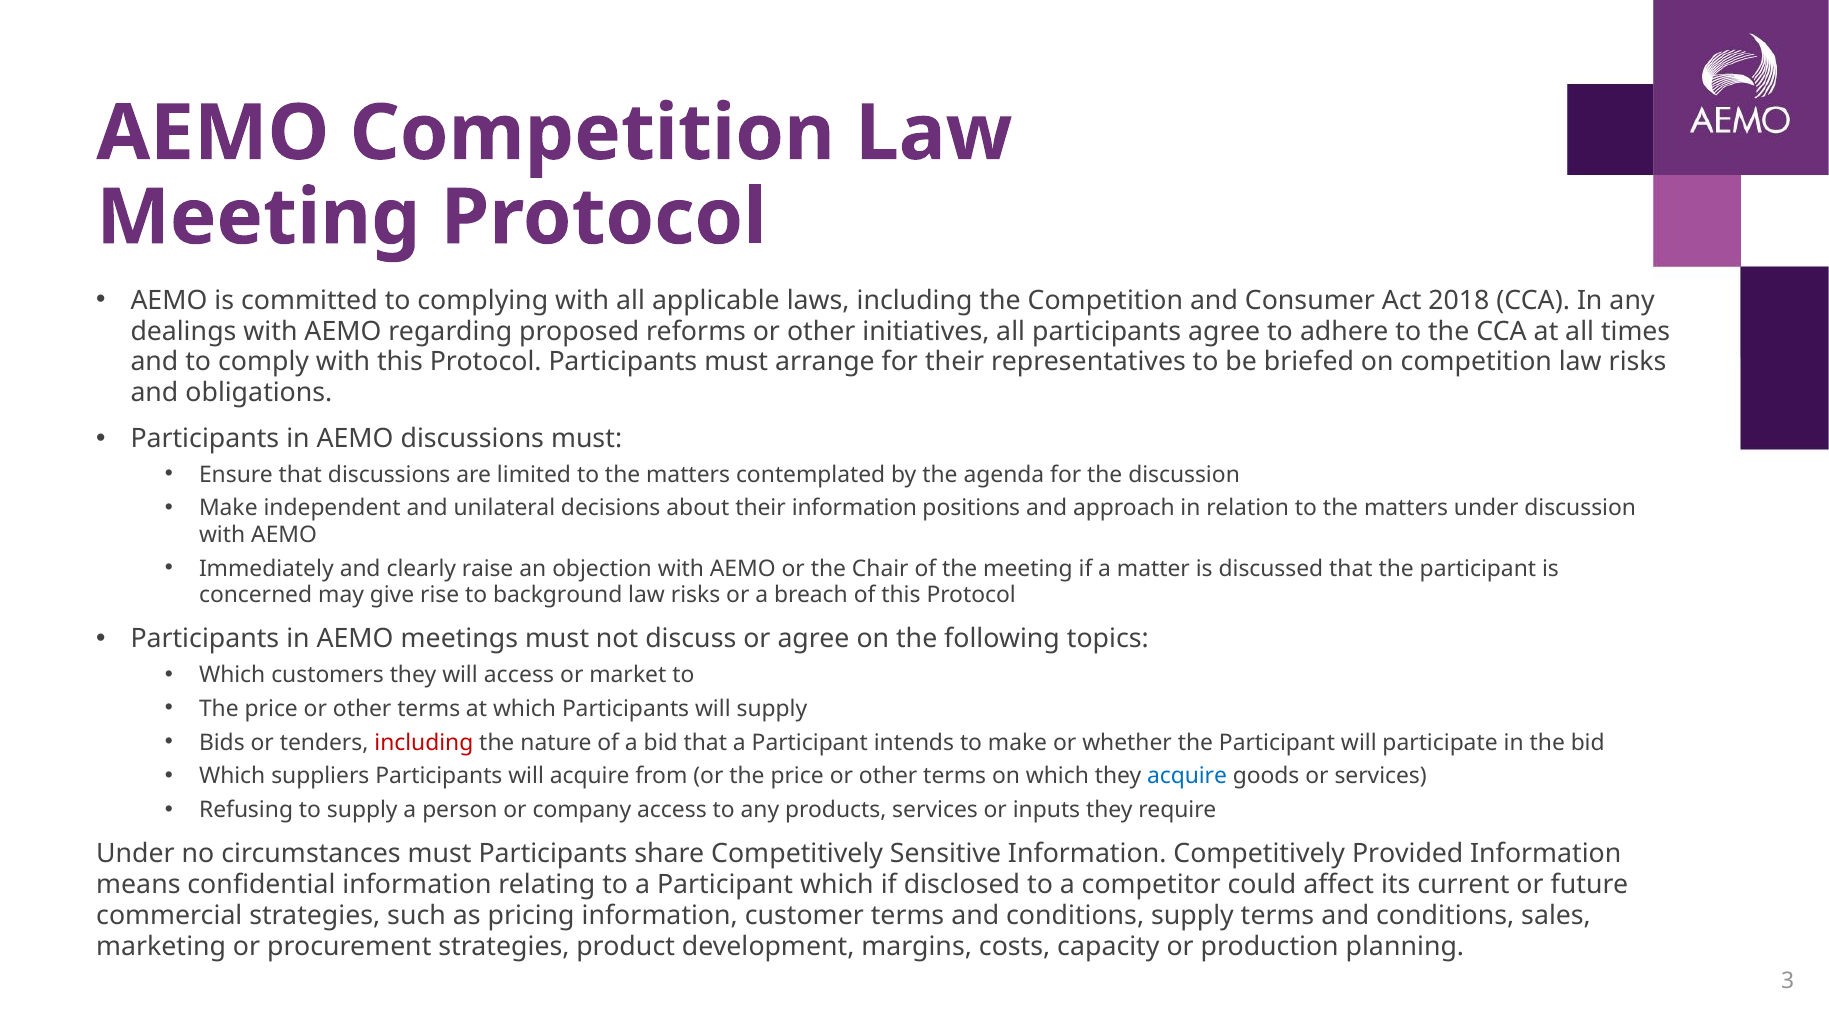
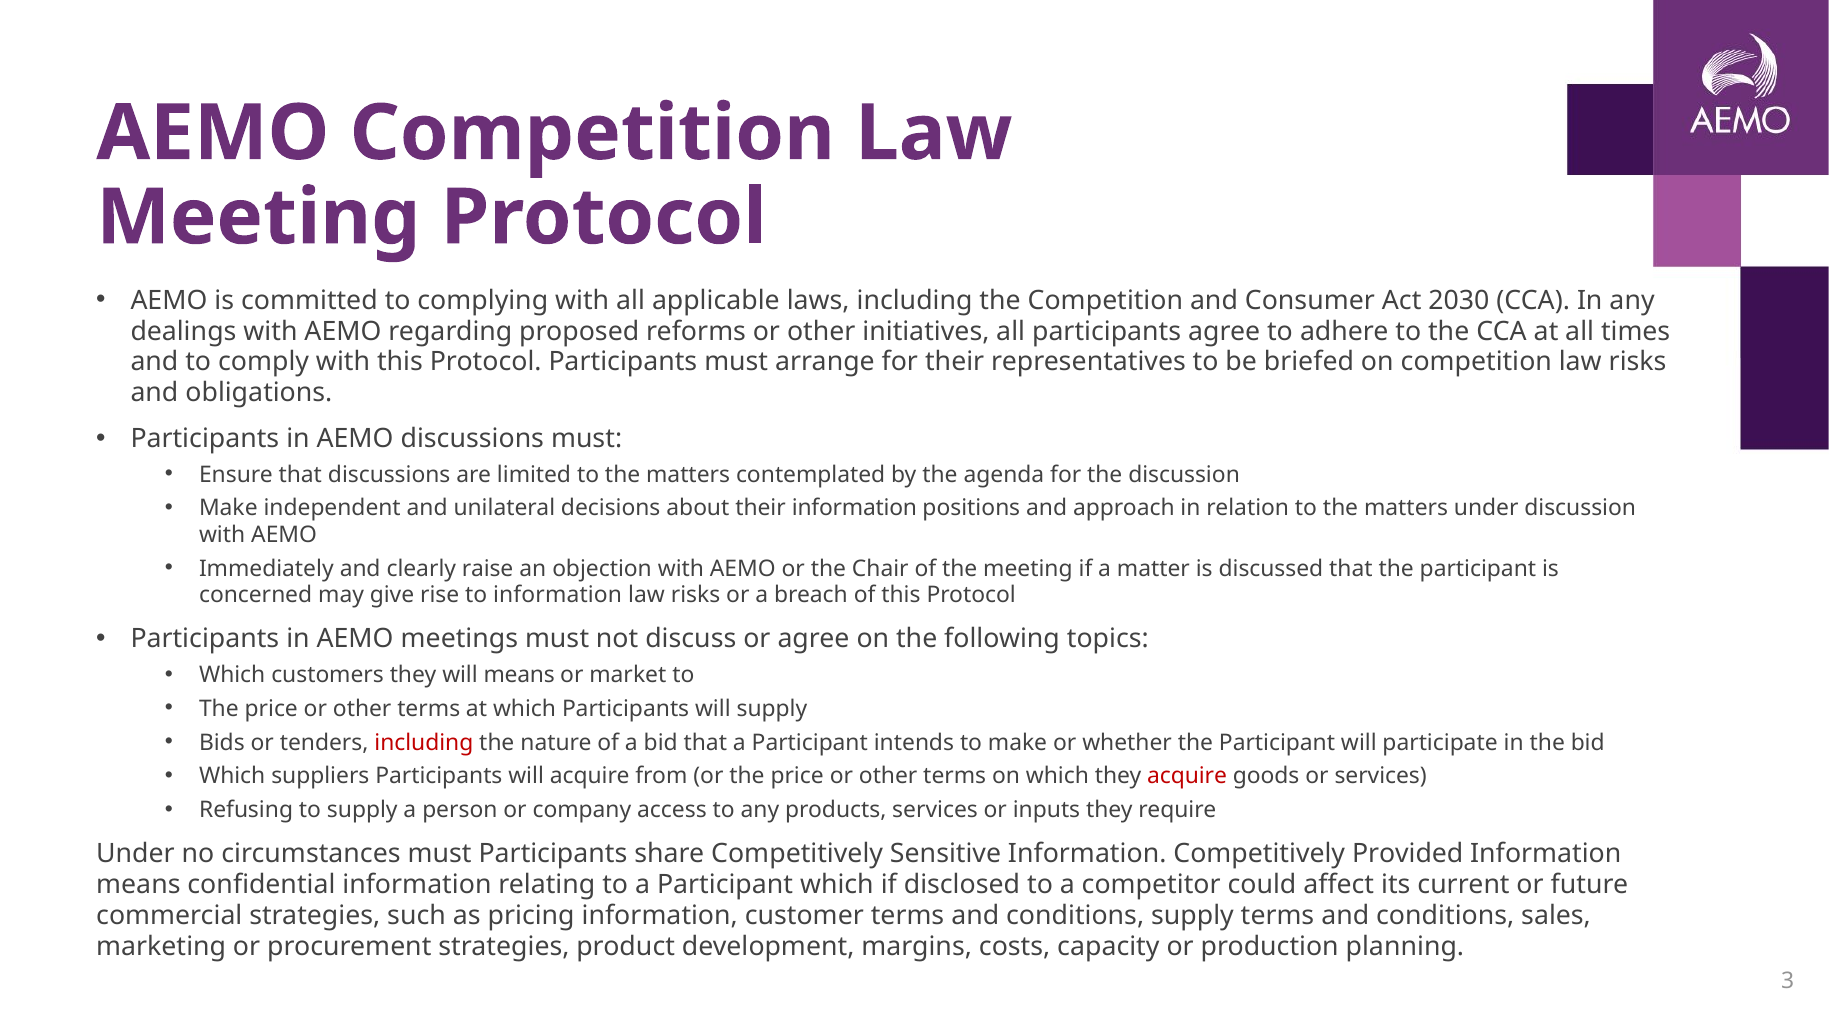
2018: 2018 -> 2030
to background: background -> information
will access: access -> means
acquire at (1187, 776) colour: blue -> red
